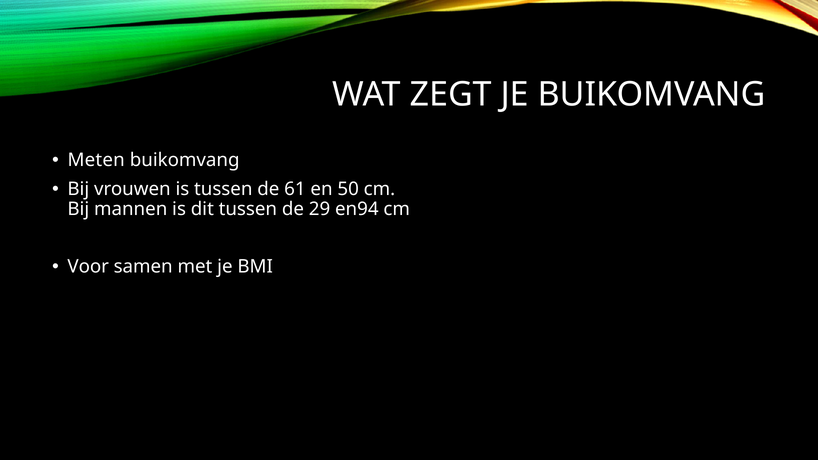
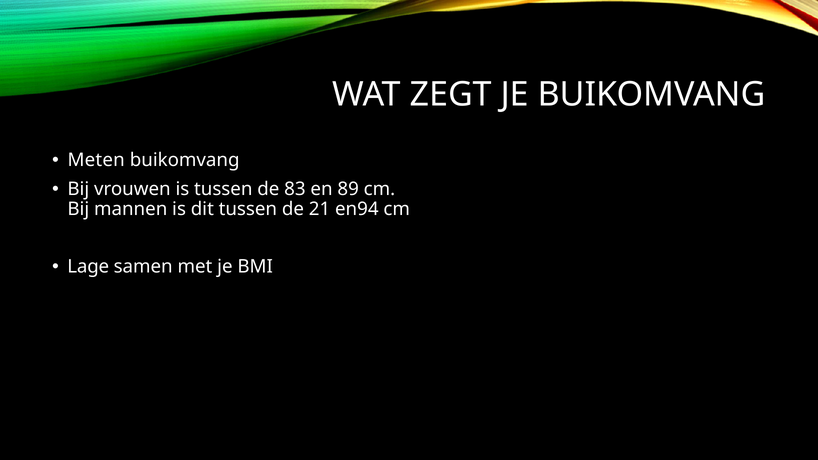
61: 61 -> 83
50: 50 -> 89
29: 29 -> 21
Voor: Voor -> Lage
